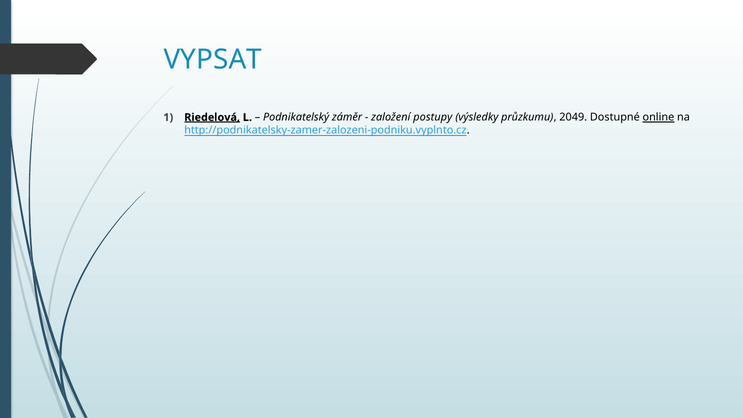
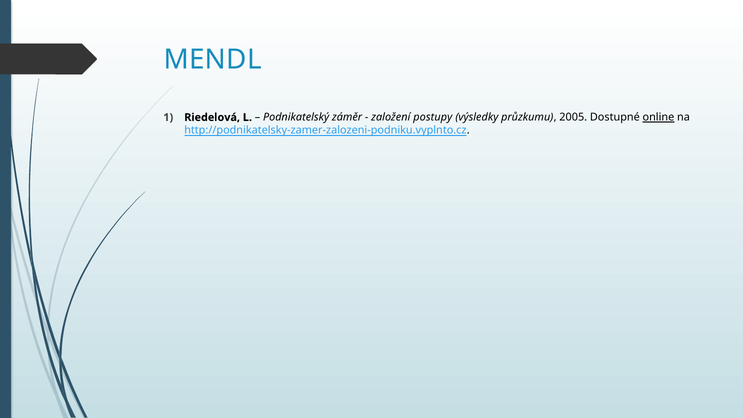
VYPSAT: VYPSAT -> MENDL
Riedelová underline: present -> none
2049: 2049 -> 2005
